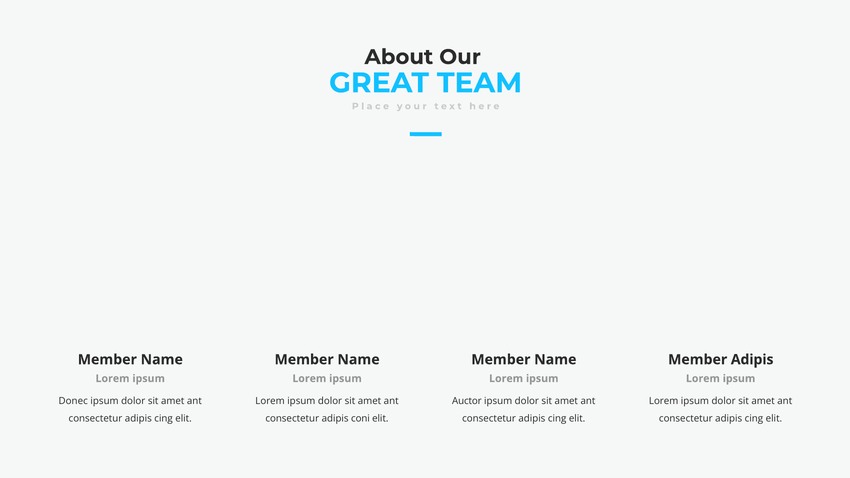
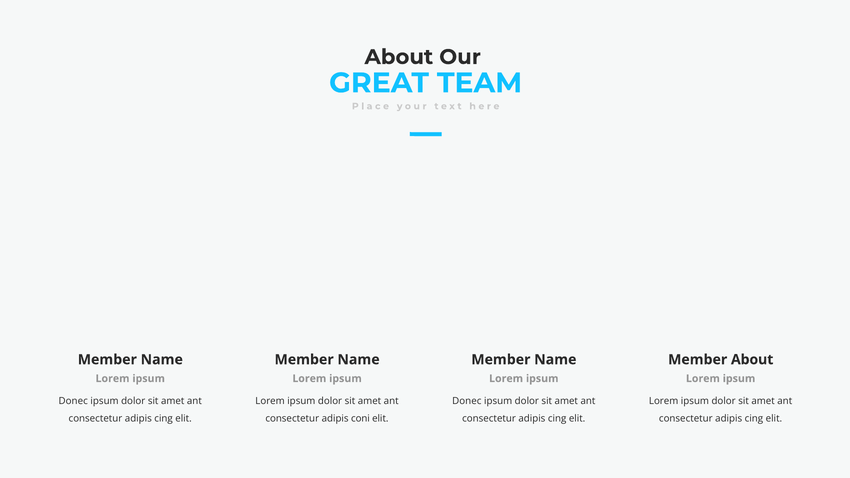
Member Adipis: Adipis -> About
Auctor at (467, 401): Auctor -> Donec
